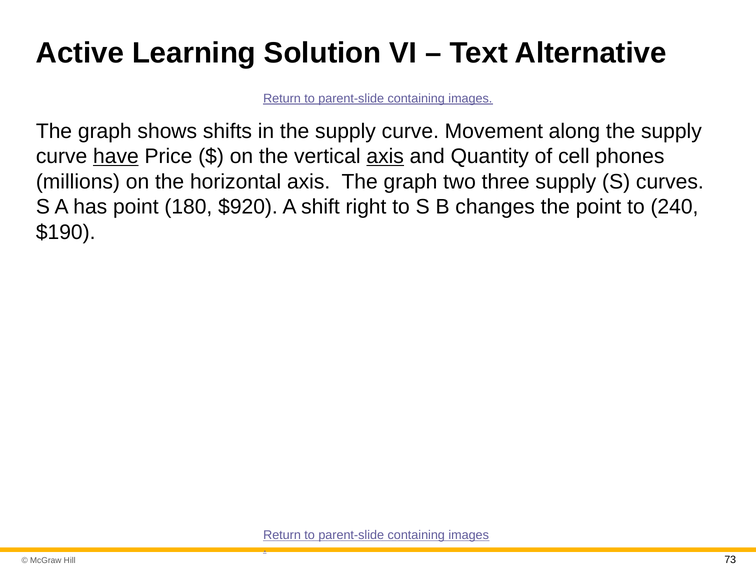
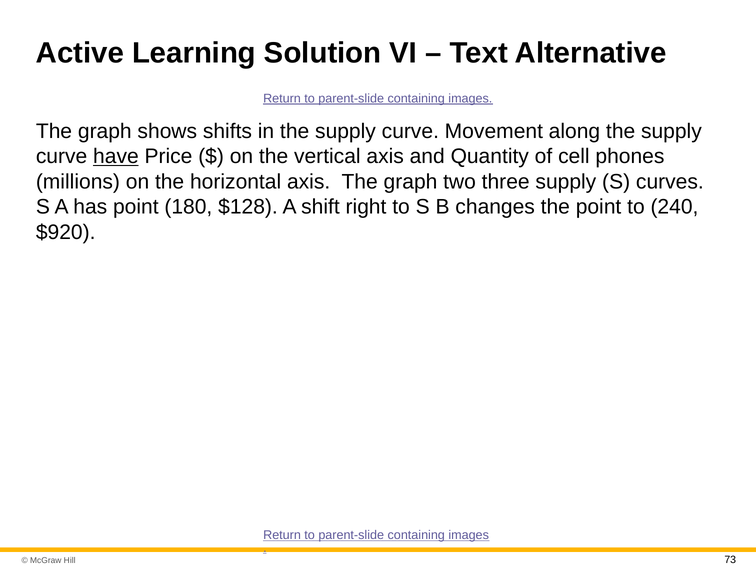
axis at (385, 157) underline: present -> none
$920: $920 -> $128
$190: $190 -> $920
